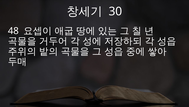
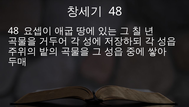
30 at (115, 11): 30 -> 48
